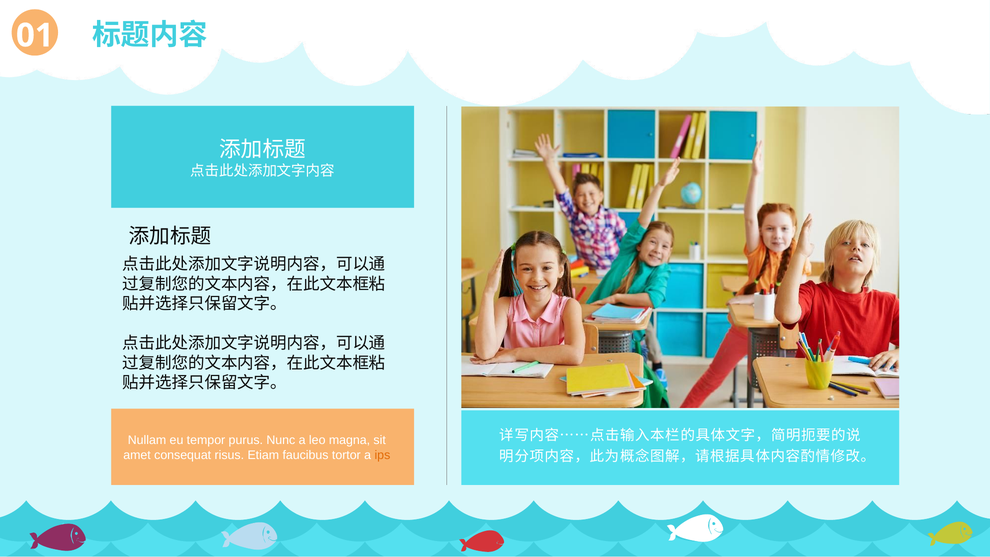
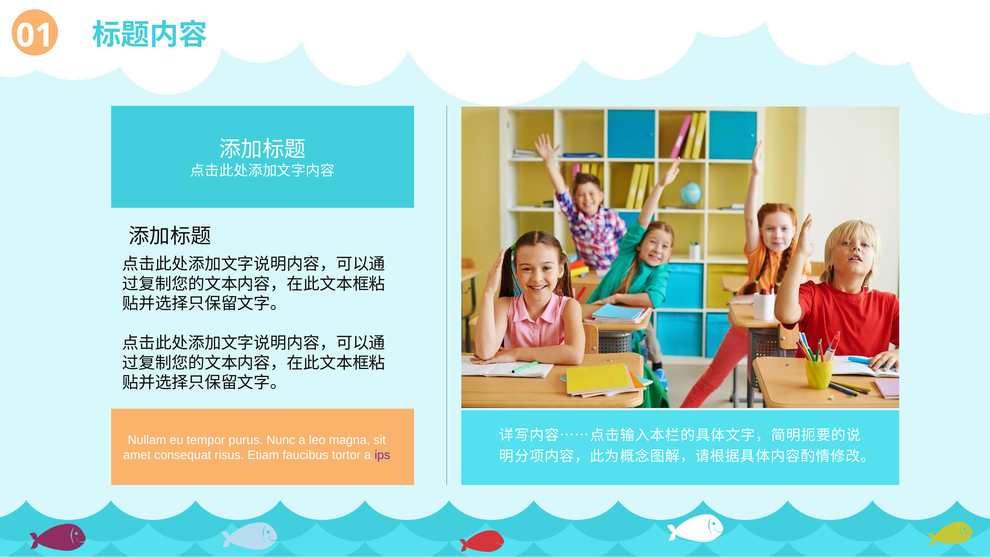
ips colour: orange -> purple
